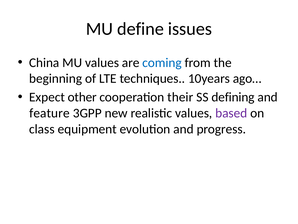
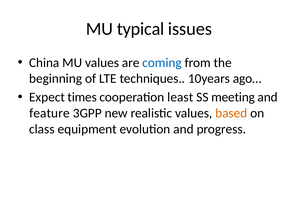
define: define -> typical
other: other -> times
their: their -> least
defining: defining -> meeting
based colour: purple -> orange
